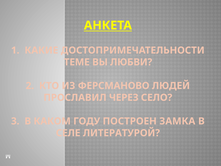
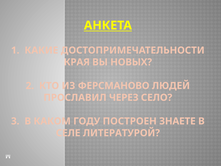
ТЕМЕ: ТЕМЕ -> КРАЯ
ЛЮБВИ: ЛЮБВИ -> НОВЫХ
ЗАМКА: ЗАМКА -> ЗНАЕТЕ
